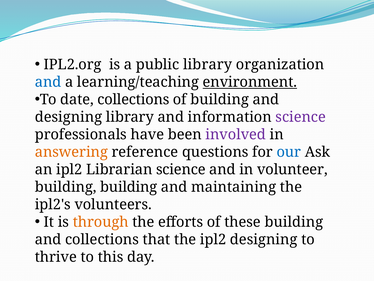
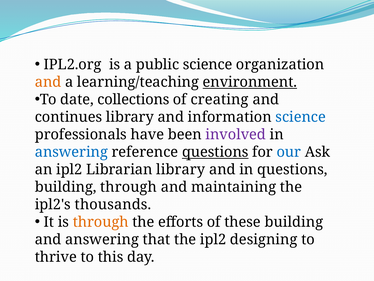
public library: library -> science
and at (48, 82) colour: blue -> orange
of building: building -> creating
designing at (69, 117): designing -> continues
science at (301, 117) colour: purple -> blue
answering at (71, 152) colour: orange -> blue
questions at (215, 152) underline: none -> present
Librarian science: science -> library
in volunteer: volunteer -> questions
building building: building -> through
volunteers: volunteers -> thousands
and collections: collections -> answering
